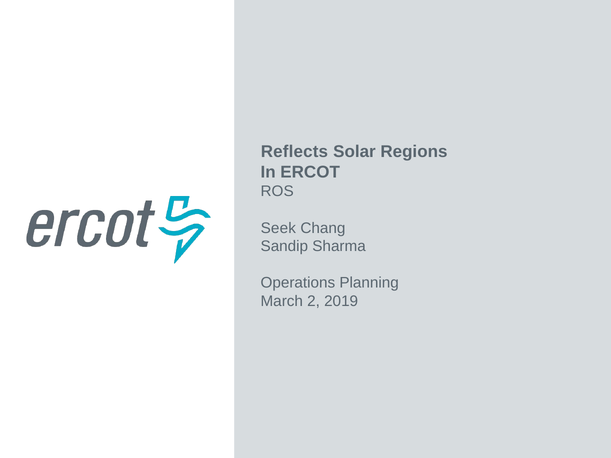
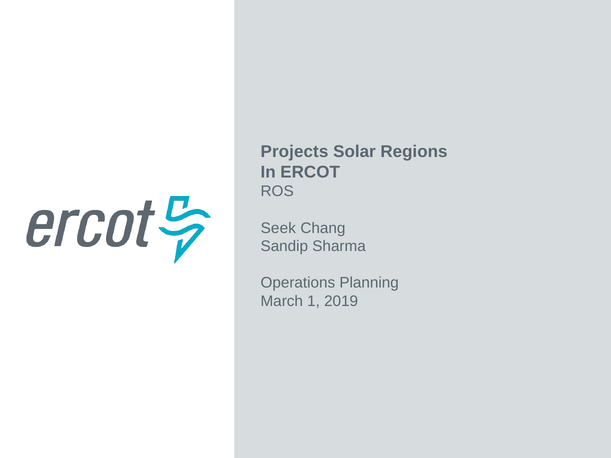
Reflects: Reflects -> Projects
2: 2 -> 1
